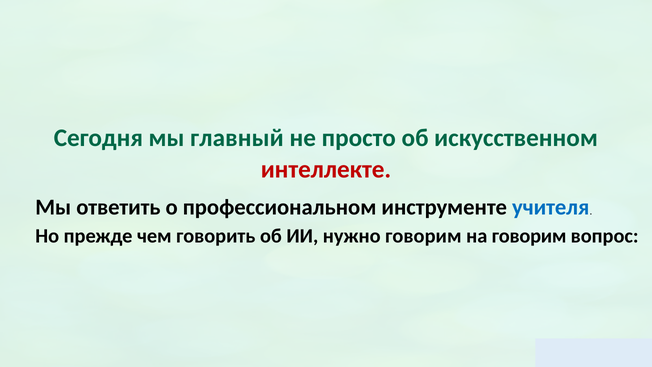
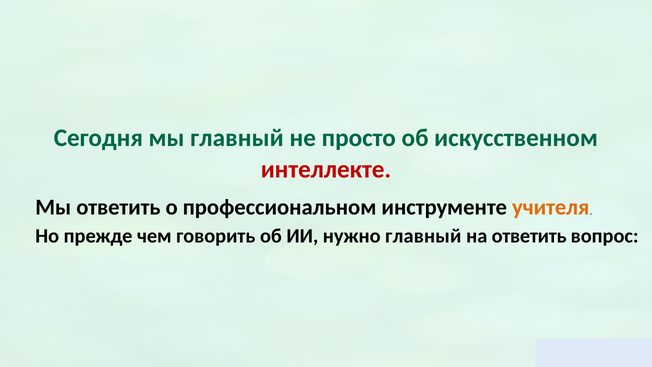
учителя colour: blue -> orange
нужно говорим: говорим -> главный
на говорим: говорим -> ответить
